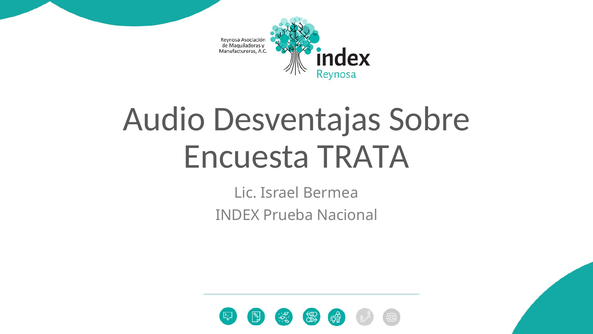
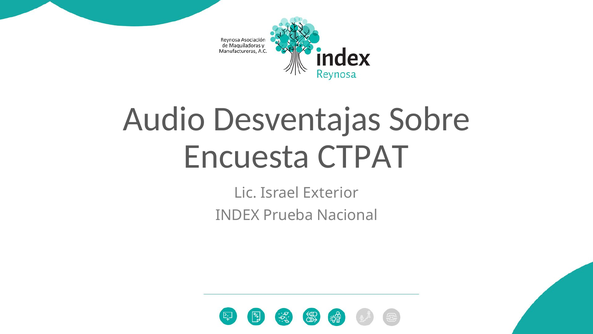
TRATA: TRATA -> CTPAT
Bermea: Bermea -> Exterior
